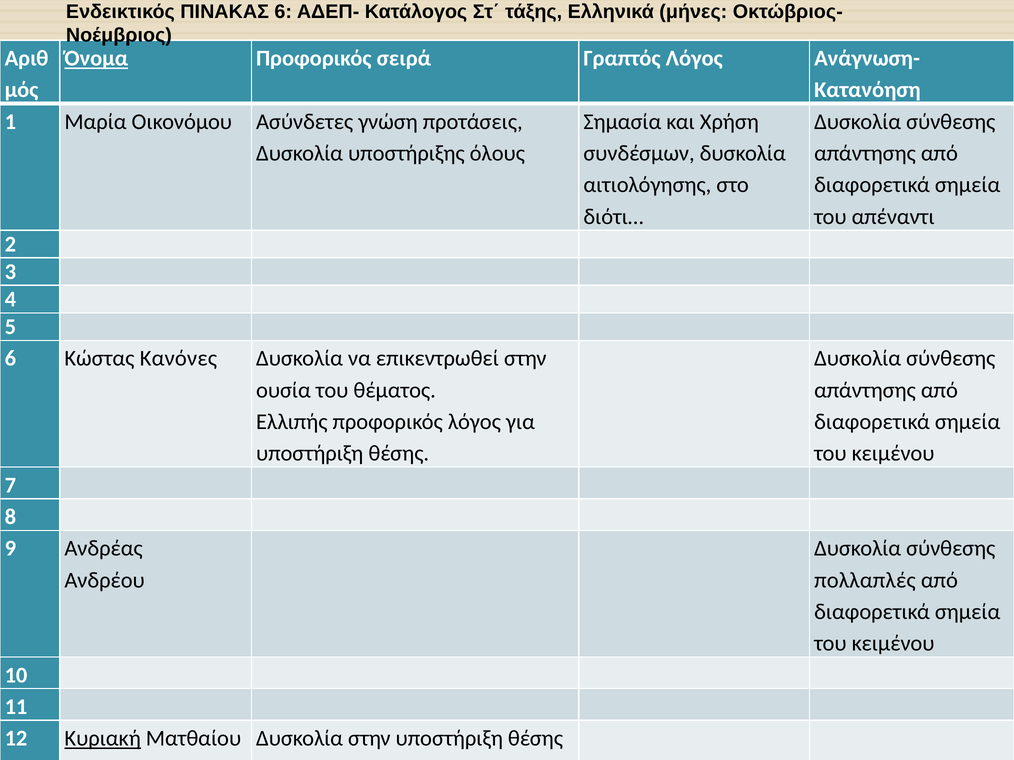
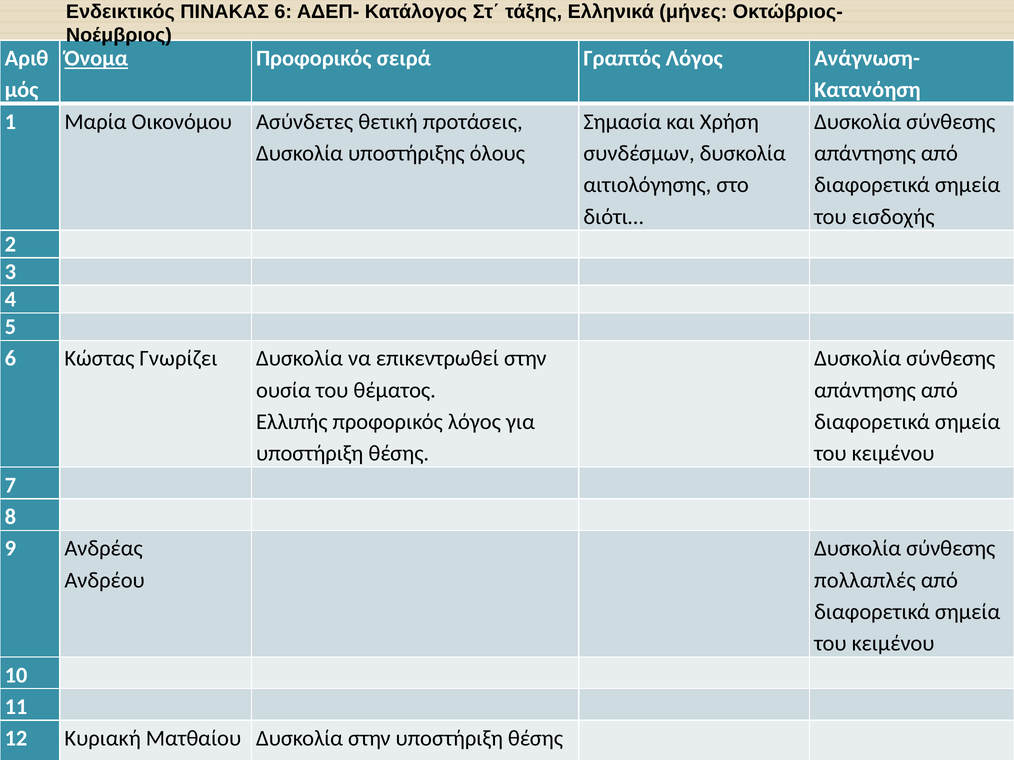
γνώση: γνώση -> θετική
απέναντι: απέναντι -> εισδοχής
Κανόνες: Κανόνες -> Γνωρίζει
Κυριακή underline: present -> none
